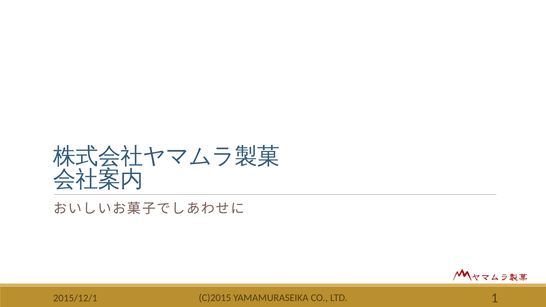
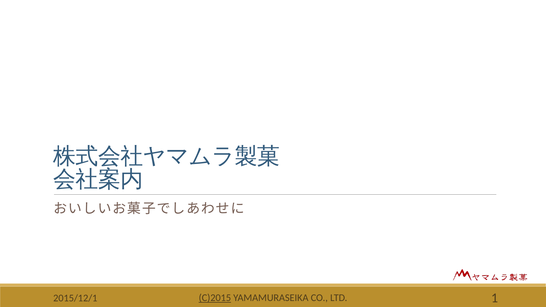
C)2015 underline: none -> present
